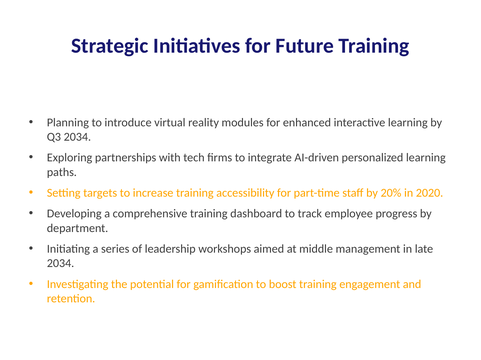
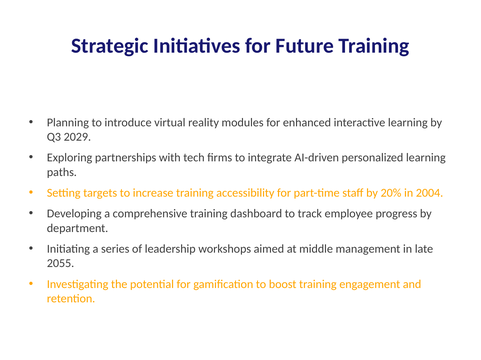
Q3 2034: 2034 -> 2029
2020: 2020 -> 2004
2034 at (61, 264): 2034 -> 2055
